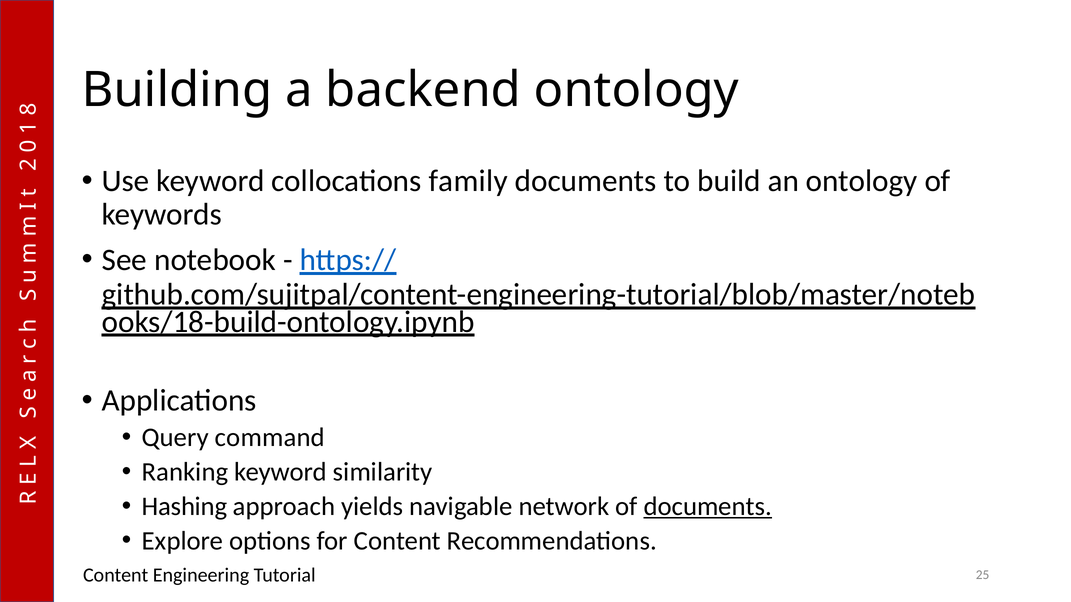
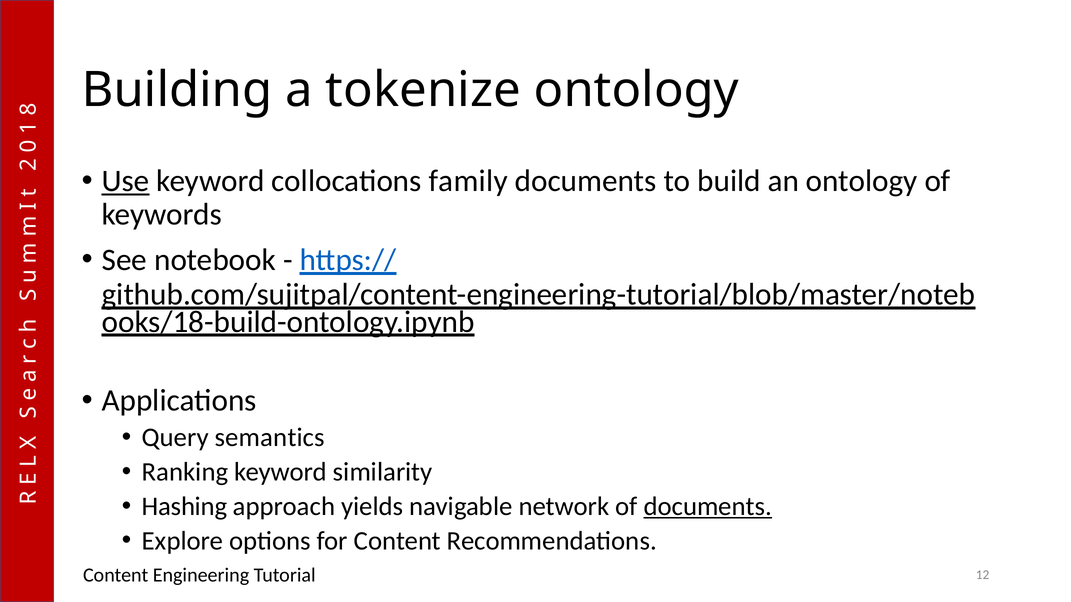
backend: backend -> tokenize
Use underline: none -> present
command: command -> semantics
25: 25 -> 12
